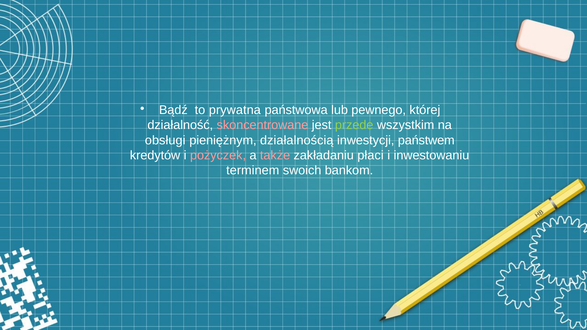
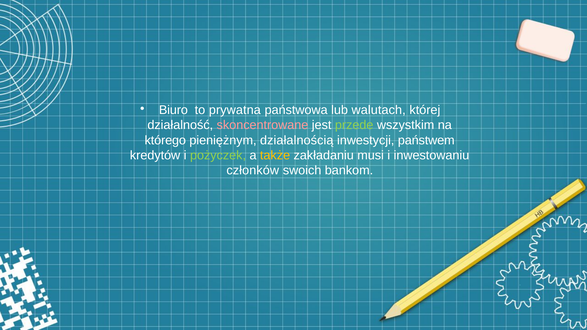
Bądź: Bądź -> Biuro
pewnego: pewnego -> walutach
obsługi: obsługi -> którego
pożyczek colour: pink -> light green
także colour: pink -> yellow
płaci: płaci -> musi
terminem: terminem -> członków
